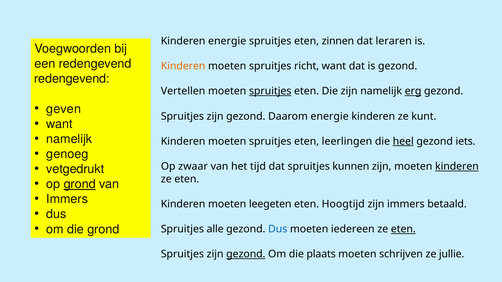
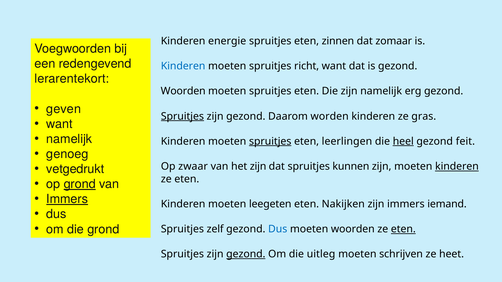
leraren: leraren -> zomaar
Kinderen at (183, 66) colour: orange -> blue
redengevend at (72, 79): redengevend -> lerarentekort
Vertellen at (183, 91): Vertellen -> Woorden
spruitjes at (270, 91) underline: present -> none
erg underline: present -> none
Spruitjes at (182, 116) underline: none -> present
Daarom energie: energie -> worden
kunt: kunt -> gras
spruitjes at (270, 141) underline: none -> present
iets: iets -> feit
het tijd: tijd -> zijn
Immers at (67, 199) underline: none -> present
Hoogtijd: Hoogtijd -> Nakijken
betaald: betaald -> iemand
alle: alle -> zelf
moeten iedereen: iedereen -> woorden
plaats: plaats -> uitleg
jullie: jullie -> heet
